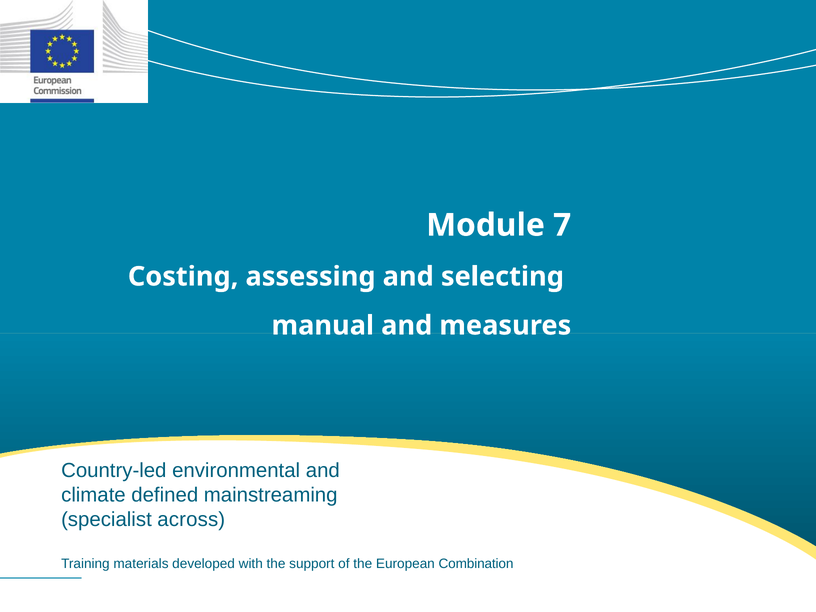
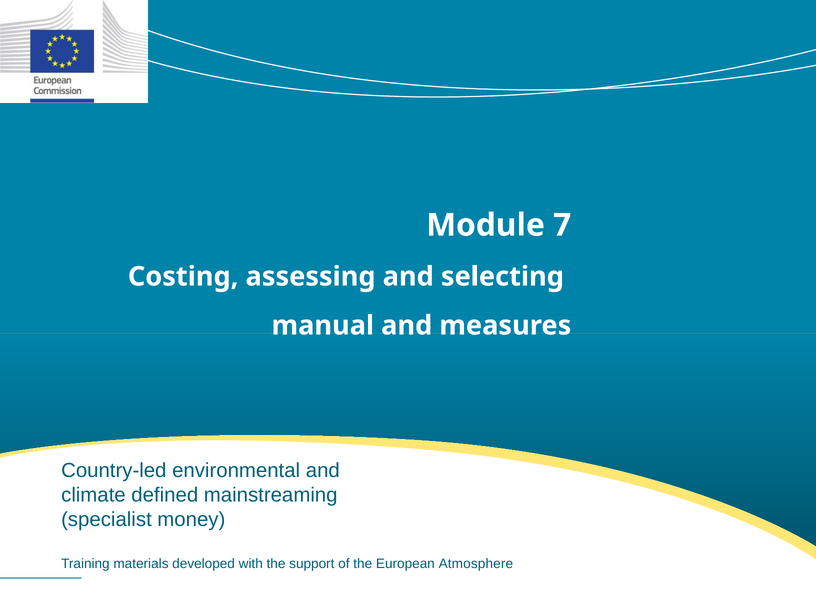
across: across -> money
Combination: Combination -> Atmosphere
